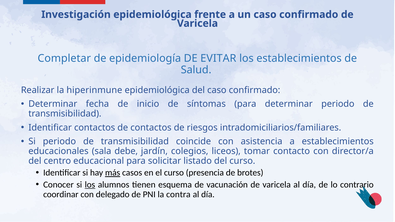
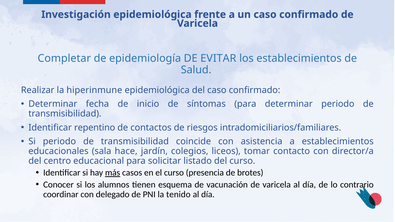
Identificar contactos: contactos -> repentino
debe: debe -> hace
los at (90, 185) underline: present -> none
contra: contra -> tenido
